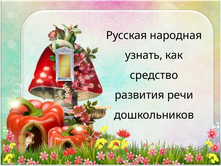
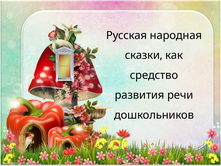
узнать: узнать -> сказки
